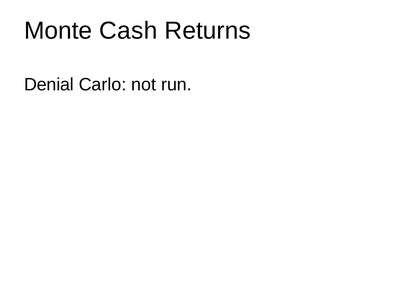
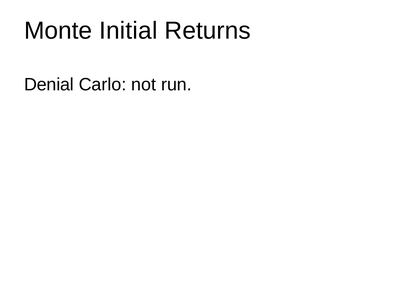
Cash: Cash -> Initial
